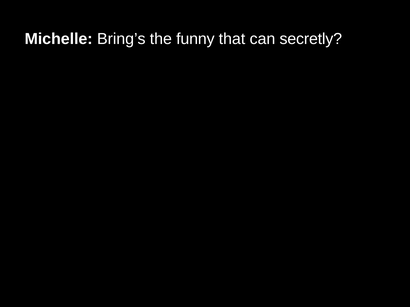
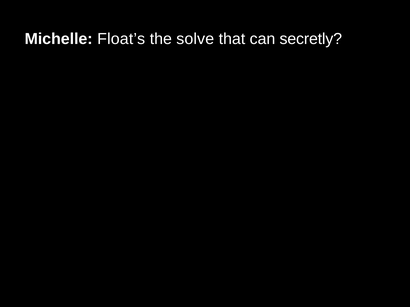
Bring’s: Bring’s -> Float’s
funny: funny -> solve
